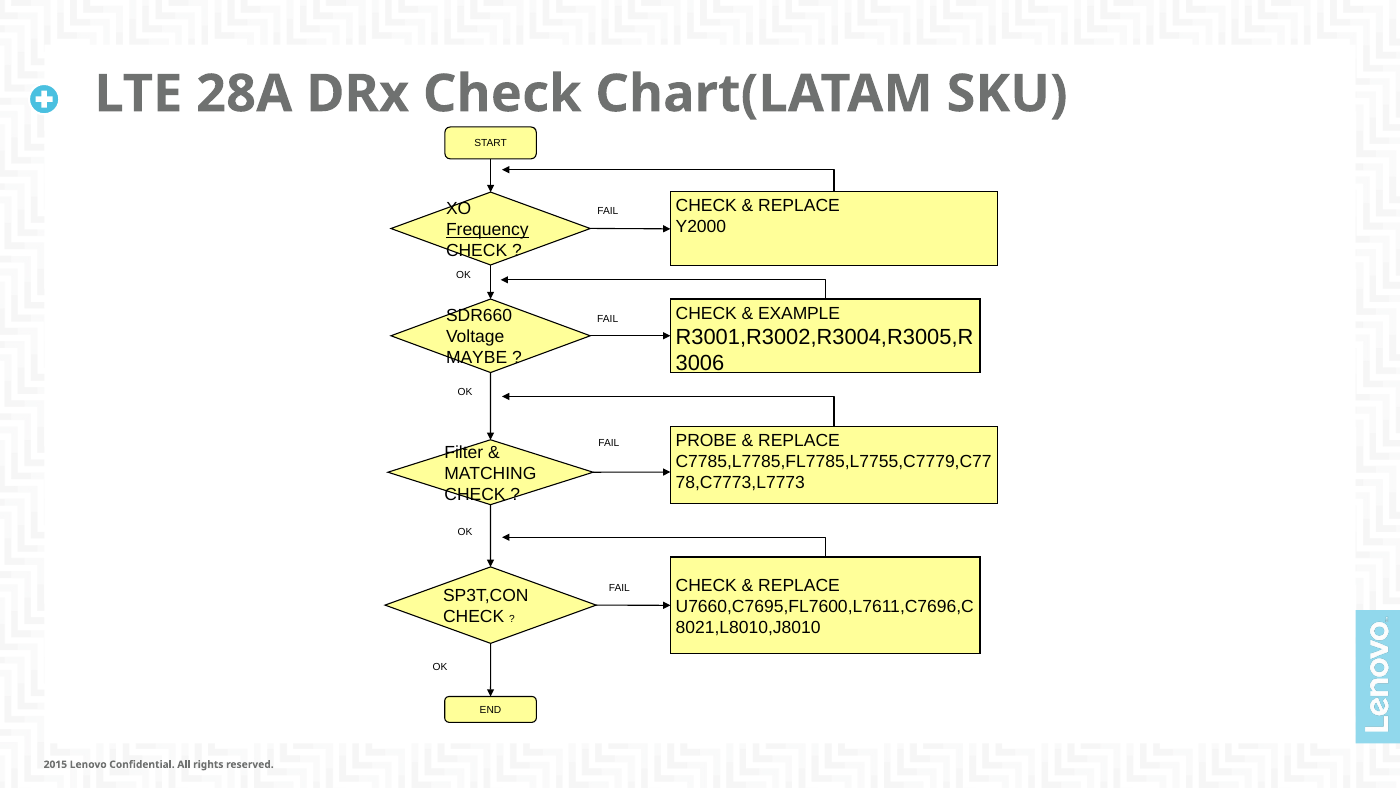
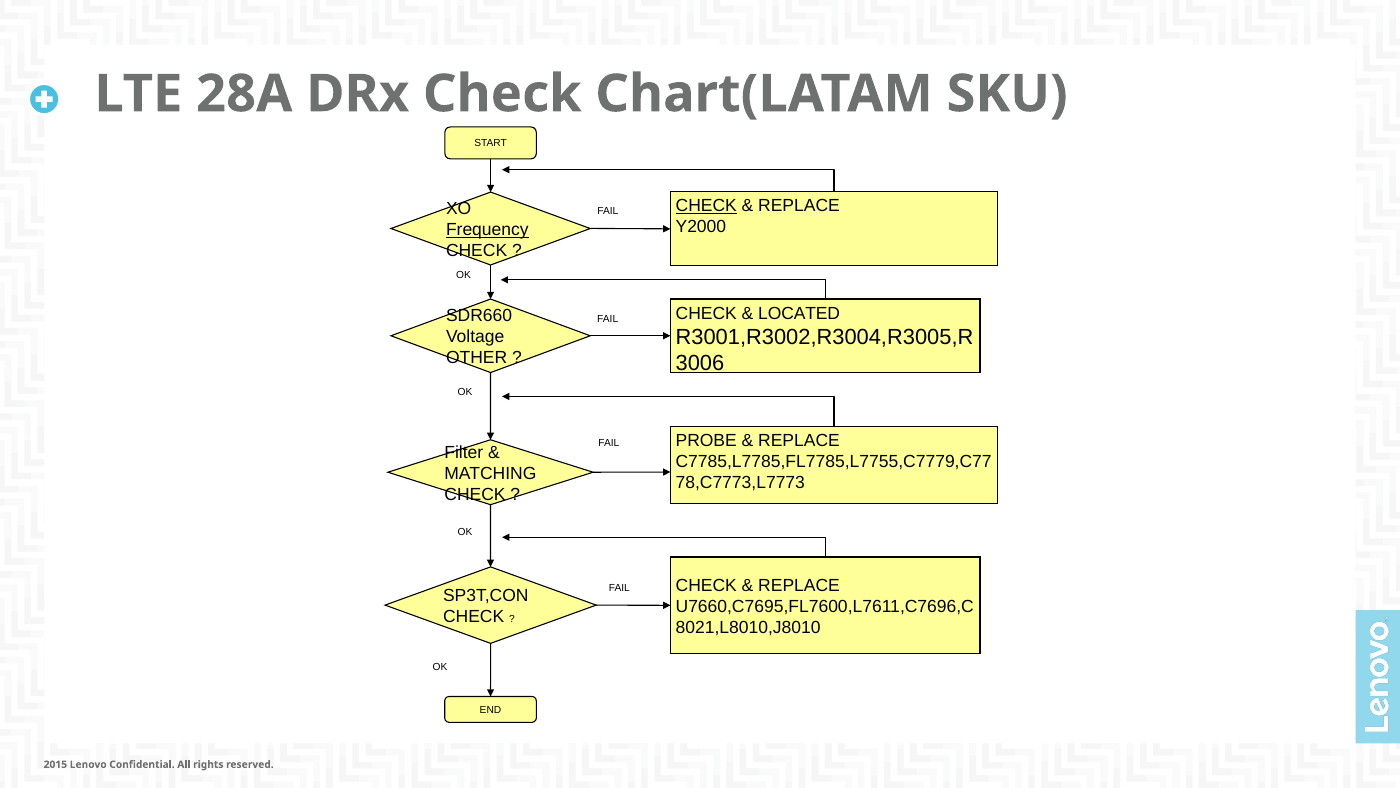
CHECK at (706, 206) underline: none -> present
EXAMPLE: EXAMPLE -> LOCATED
MAYBE: MAYBE -> OTHER
